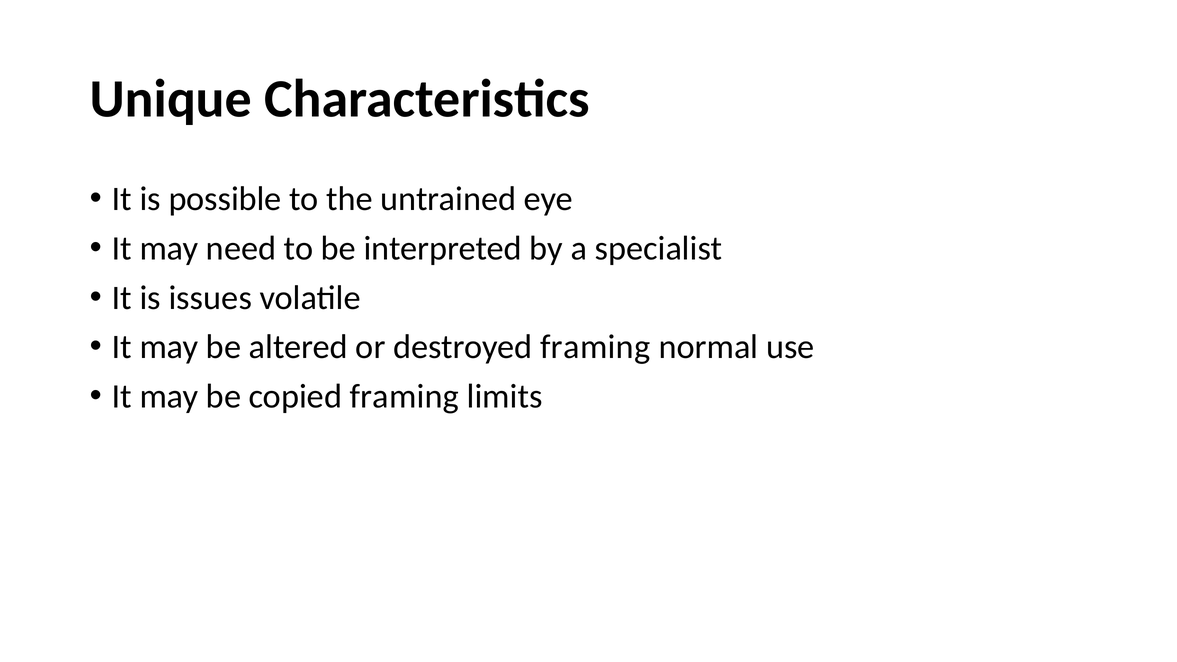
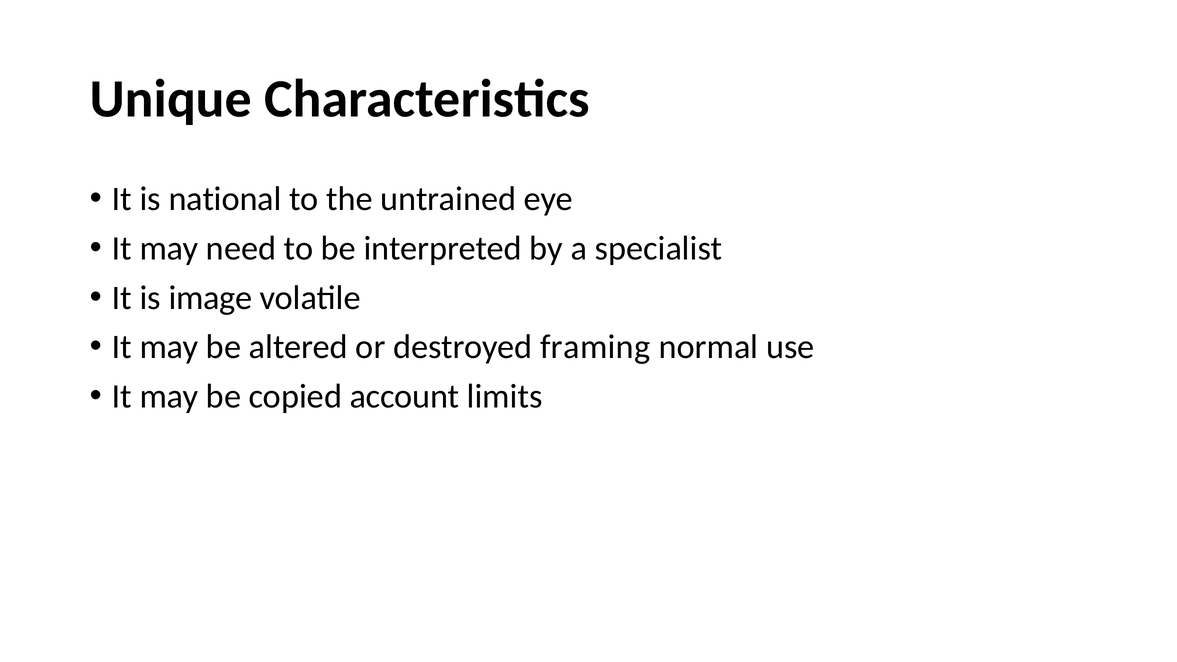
possible: possible -> national
issues: issues -> image
copied framing: framing -> account
